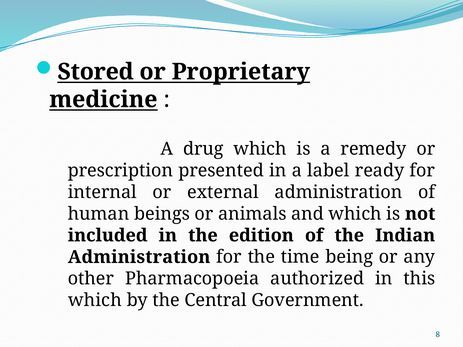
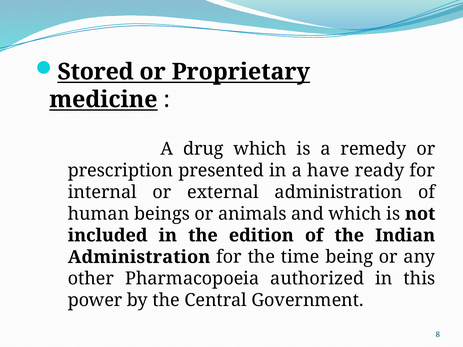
label: label -> have
which at (95, 300): which -> power
